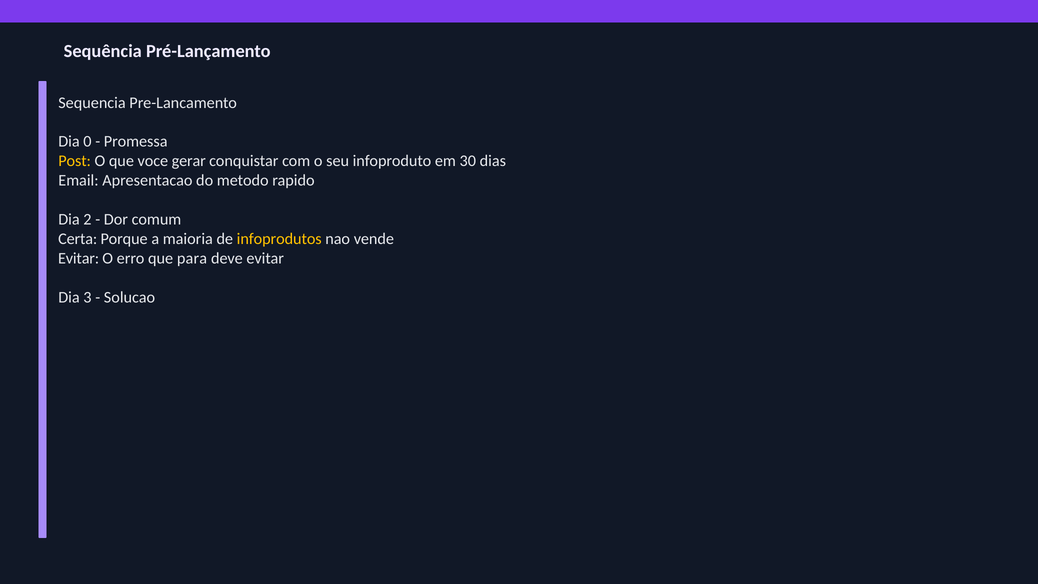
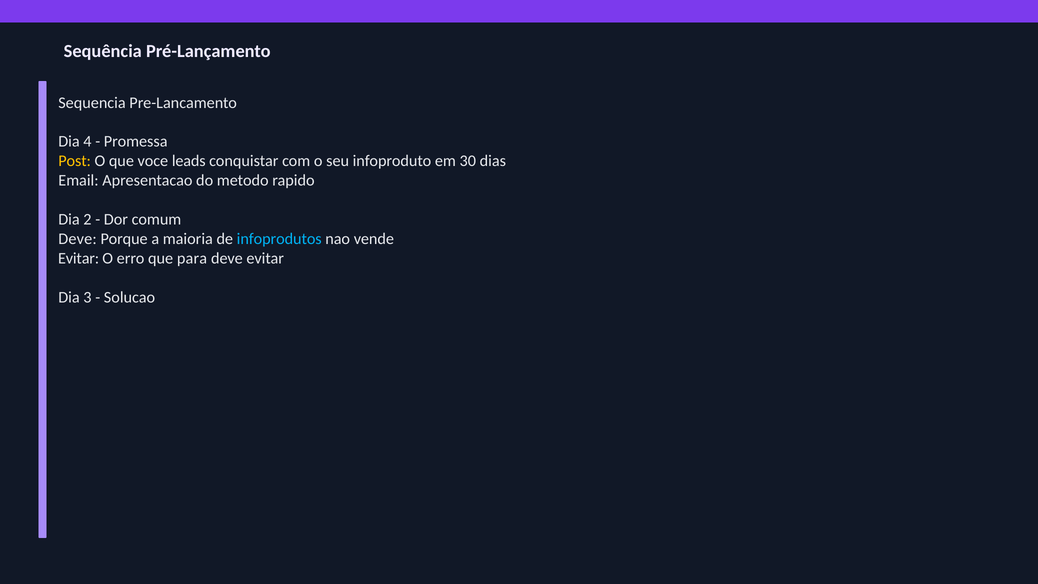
0: 0 -> 4
gerar: gerar -> leads
Certa at (78, 239): Certa -> Deve
infoprodutos colour: yellow -> light blue
